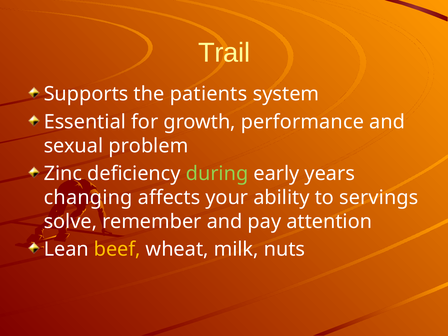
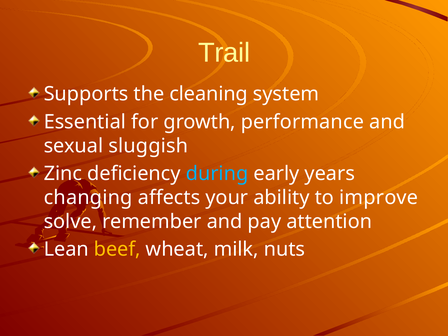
patients: patients -> cleaning
problem: problem -> sluggish
during colour: light green -> light blue
servings: servings -> improve
